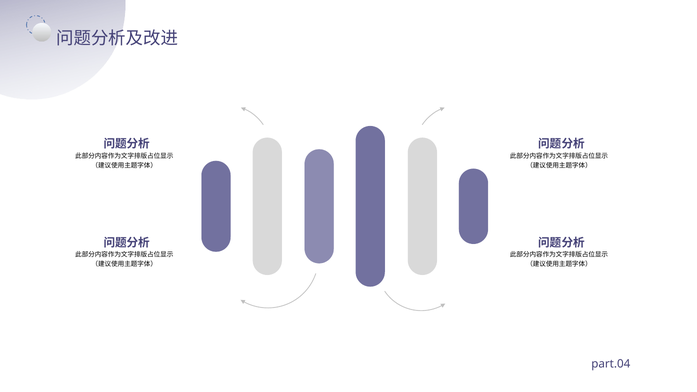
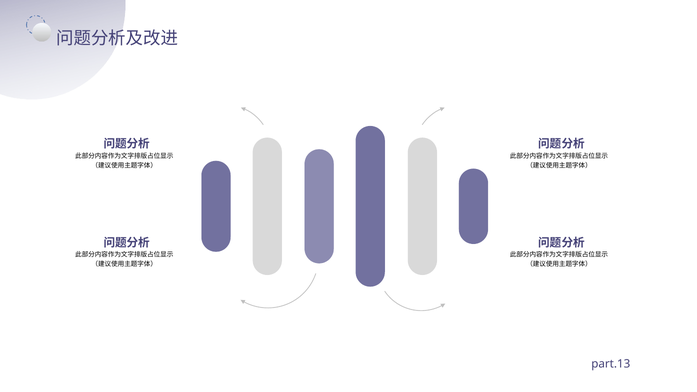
part.04: part.04 -> part.13
